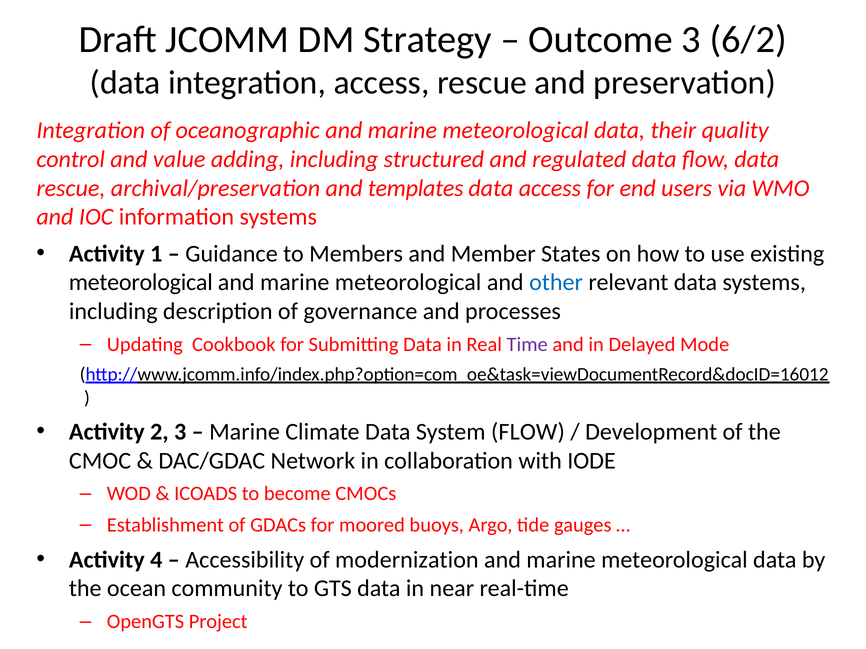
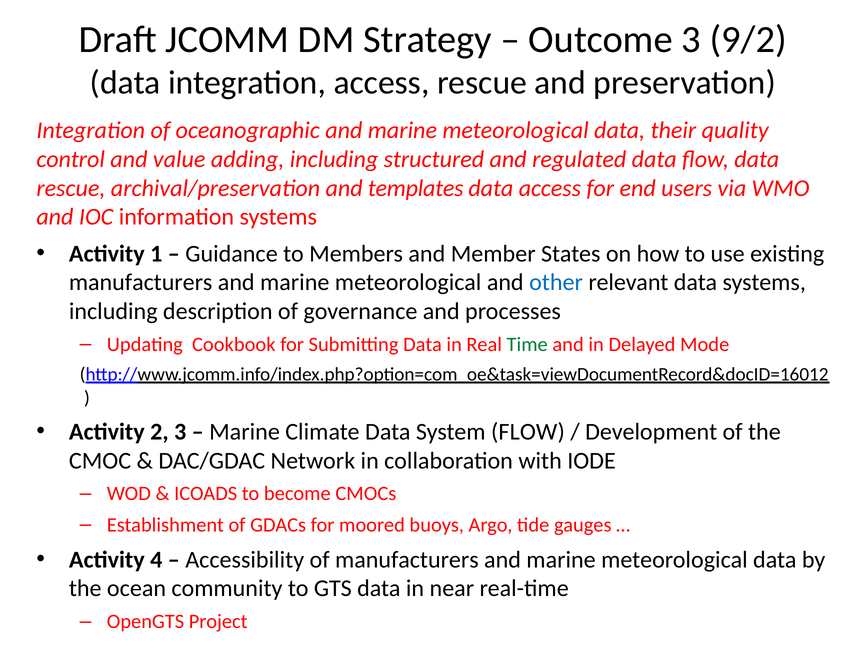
6/2: 6/2 -> 9/2
meteorological at (141, 283): meteorological -> manufacturers
Time colour: purple -> green
of modernization: modernization -> manufacturers
